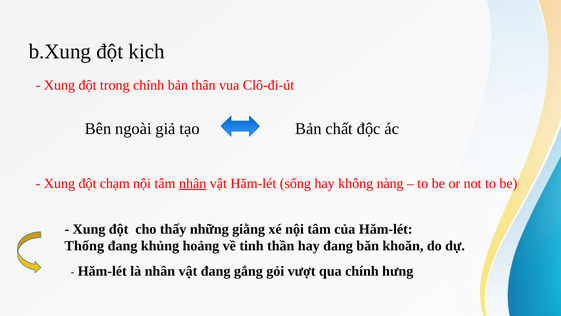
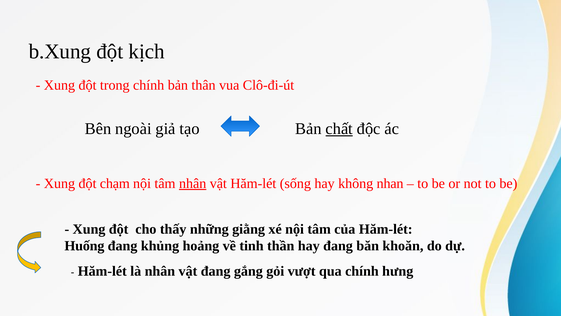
chất underline: none -> present
nàng: nàng -> nhan
Thống: Thống -> Huống
